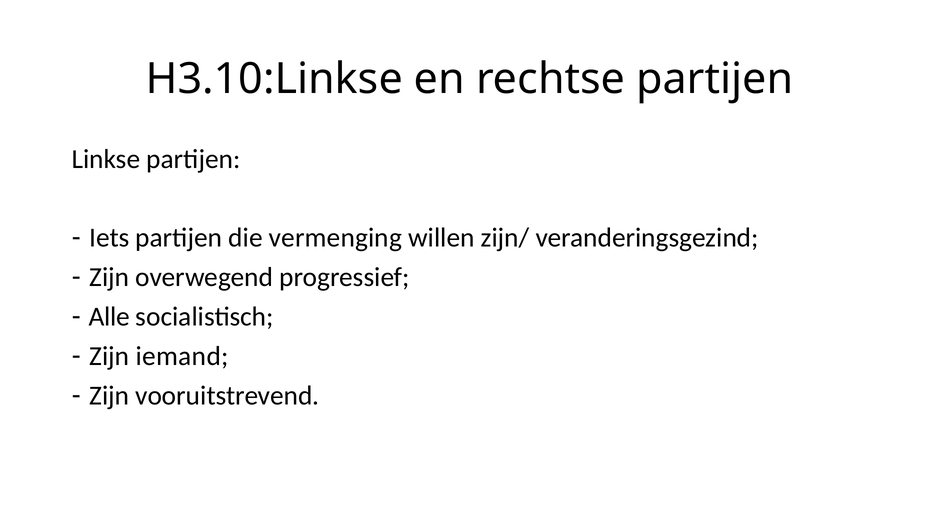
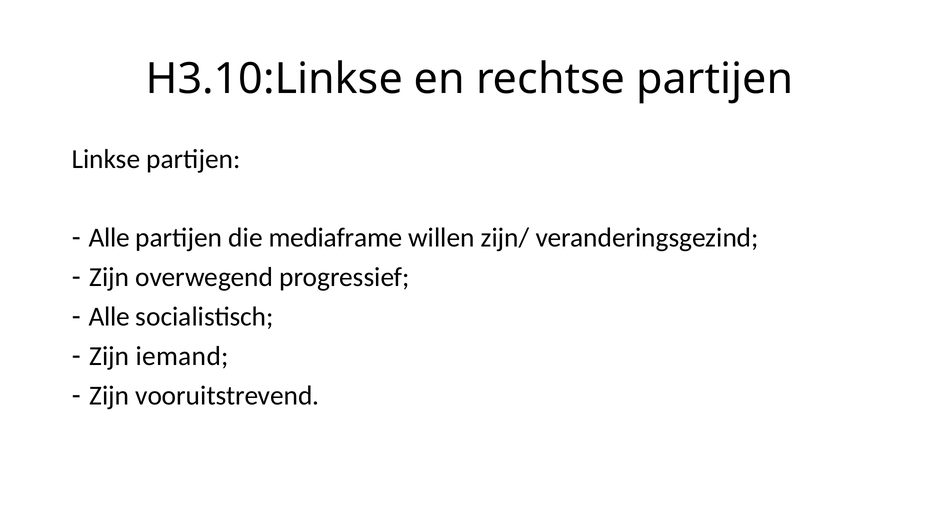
Iets at (109, 238): Iets -> Alle
vermenging: vermenging -> mediaframe
